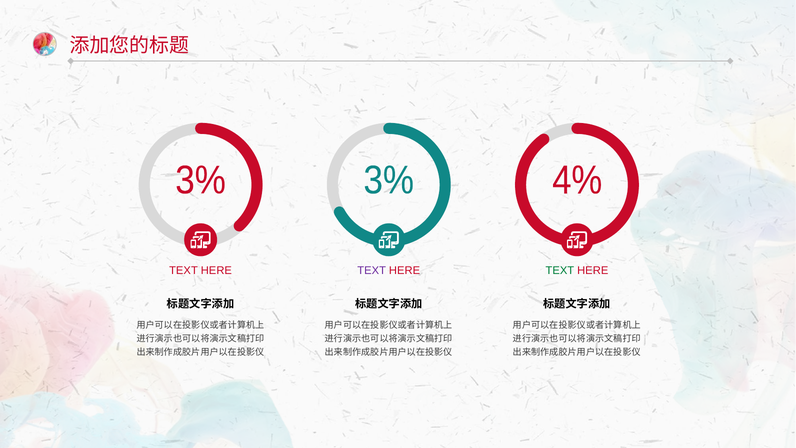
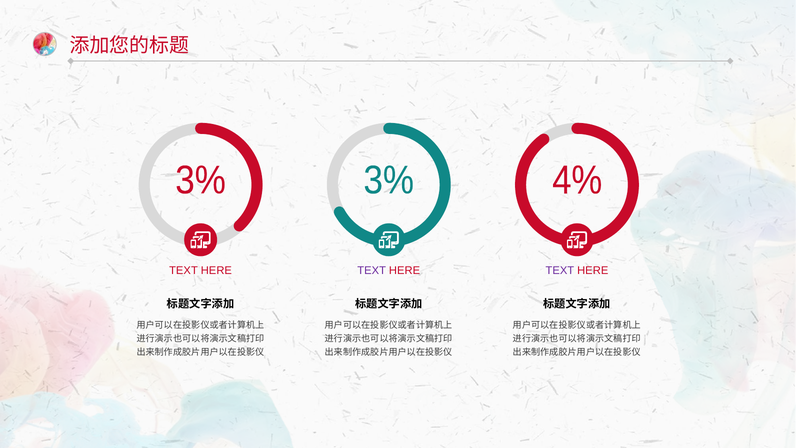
TEXT at (560, 270) colour: green -> purple
